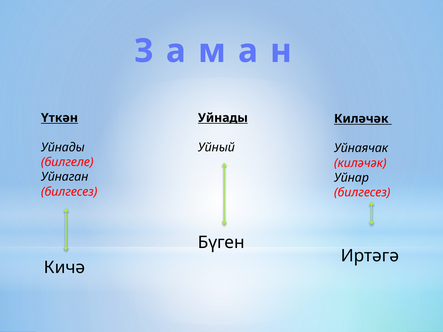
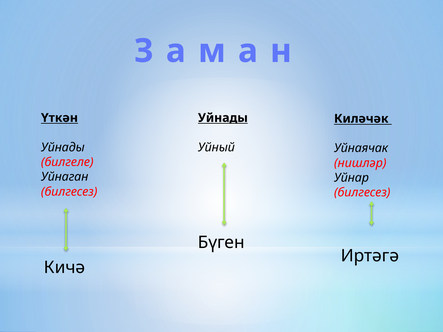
киләчәк at (360, 163): киләчәк -> нишләр
